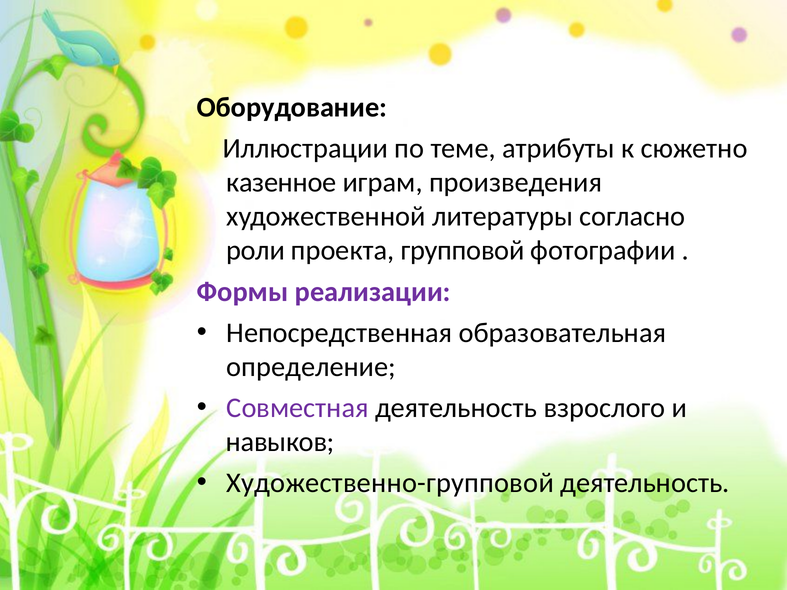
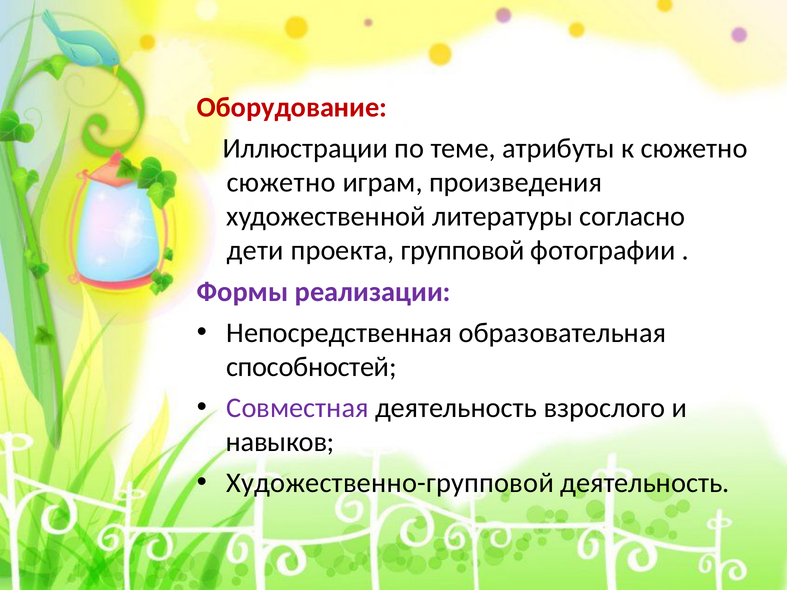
Оборудование colour: black -> red
казенное at (281, 183): казенное -> сюжетно
роли: роли -> дети
определение: определение -> способностей
